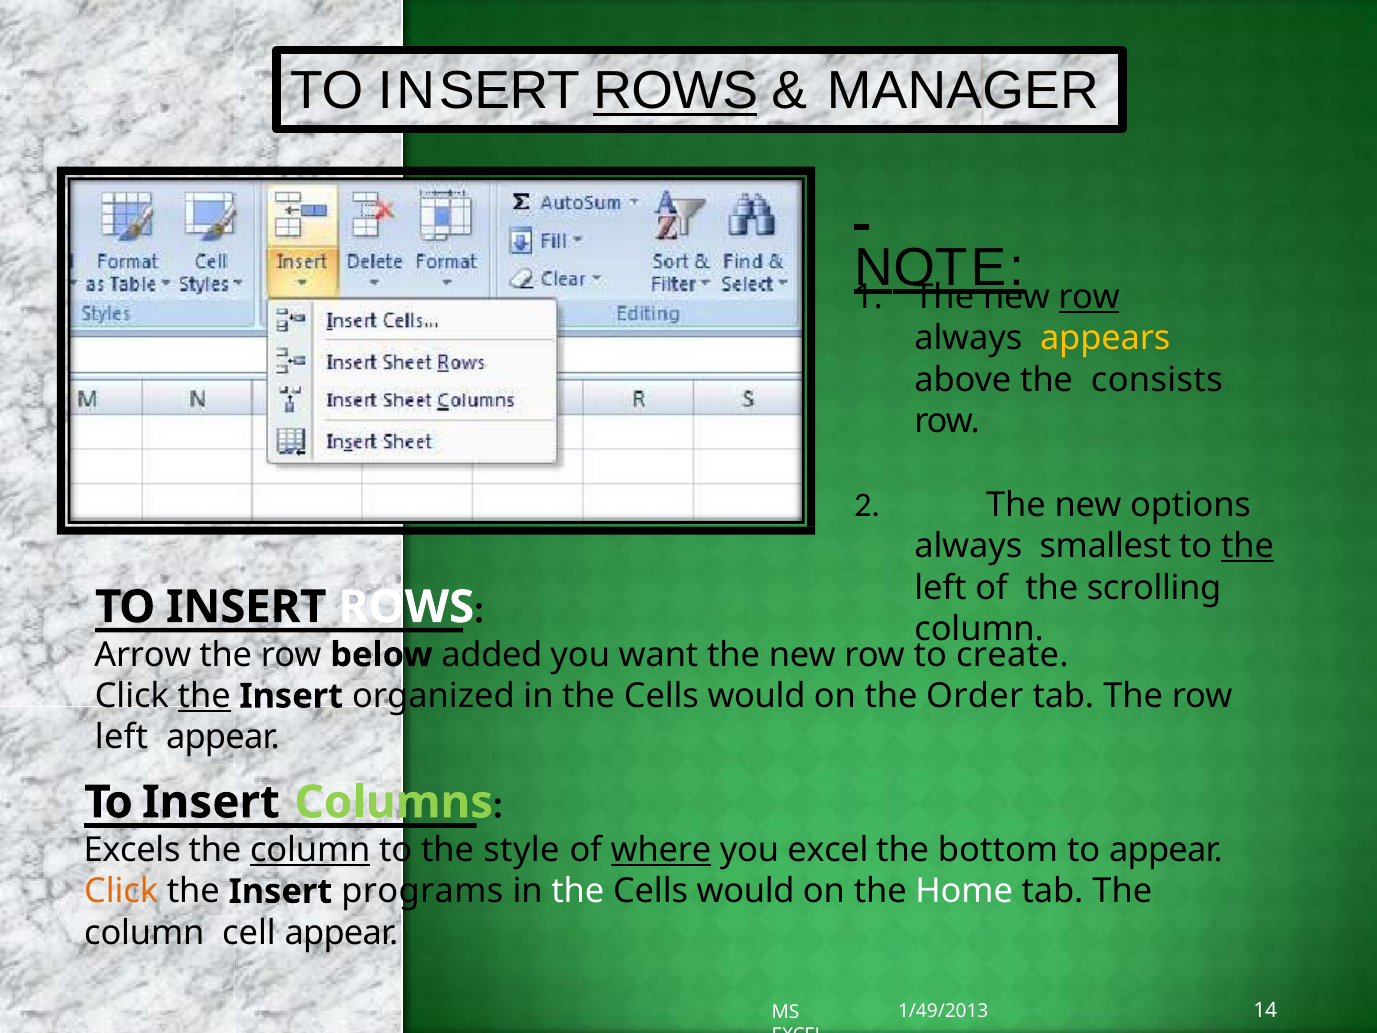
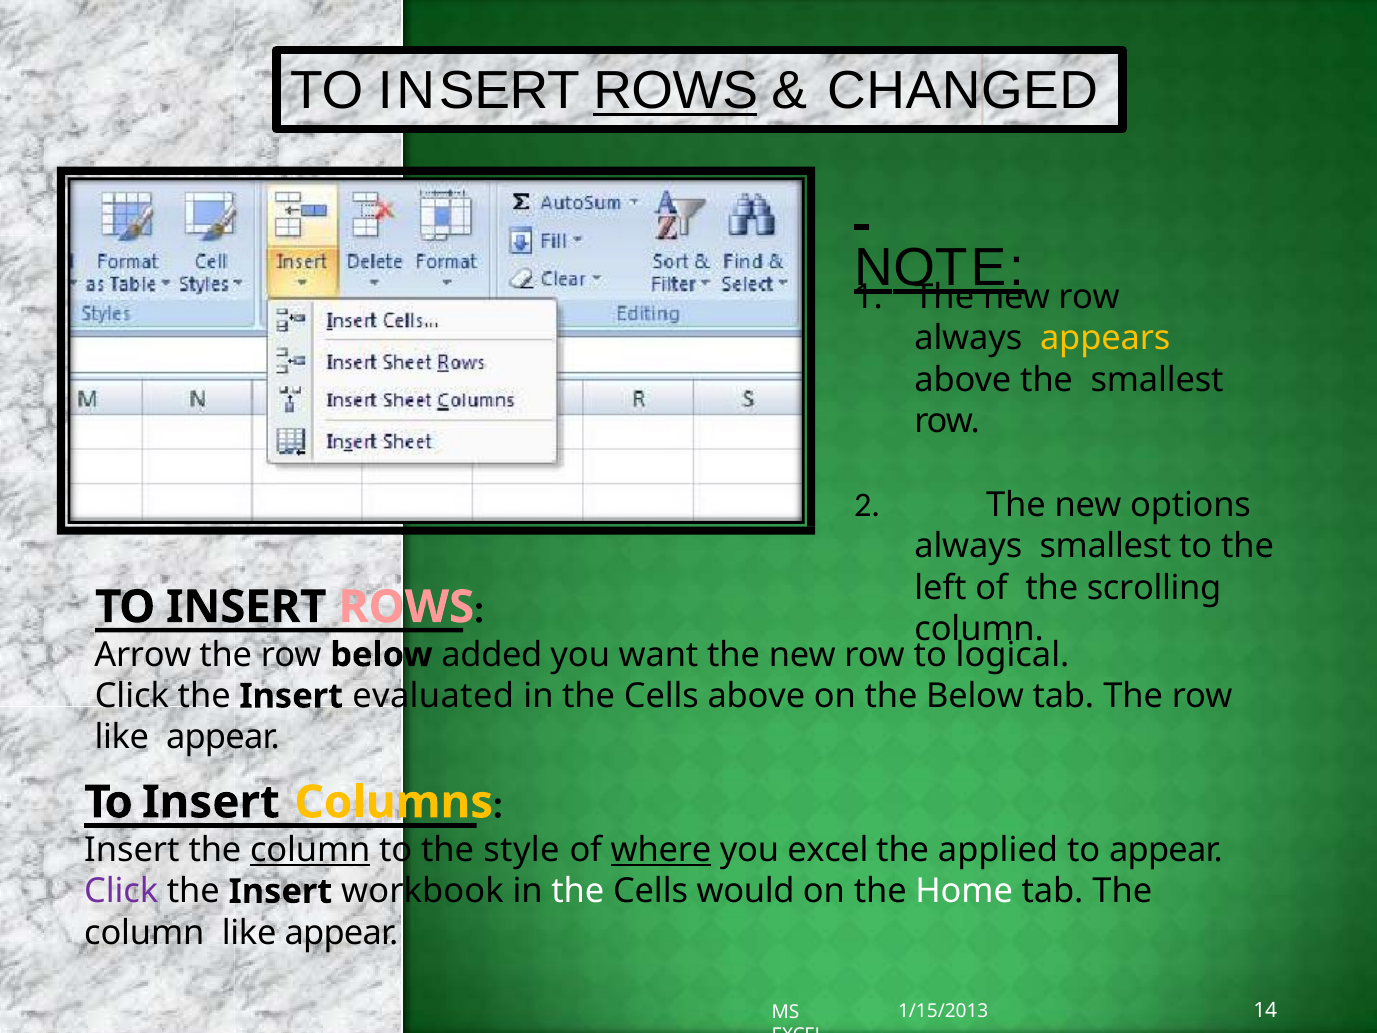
MANAGER: MANAGER -> CHANGED
row at (1089, 297) underline: present -> none
the consists: consists -> smallest
the at (1248, 546) underline: present -> none
ROWS at (406, 607) colour: white -> pink
create: create -> logical
the at (204, 696) underline: present -> none
organized: organized -> evaluated
would at (756, 696): would -> above
the Order: Order -> Below
left at (122, 737): left -> like
Columns colour: light green -> yellow
Excels at (132, 850): Excels -> Insert
bottom: bottom -> applied
Click at (121, 891) colour: orange -> purple
programs: programs -> workbook
column cell: cell -> like
1/49/2013: 1/49/2013 -> 1/15/2013
